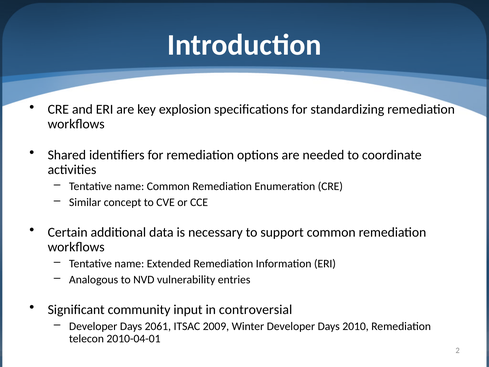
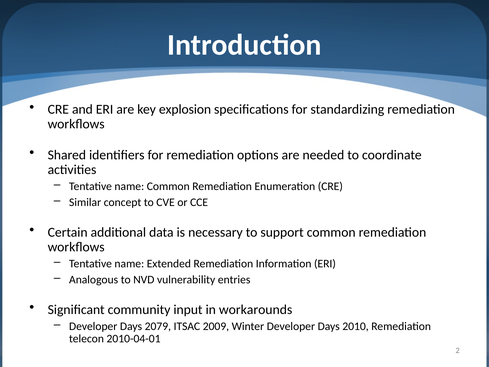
controversial: controversial -> workarounds
2061: 2061 -> 2079
